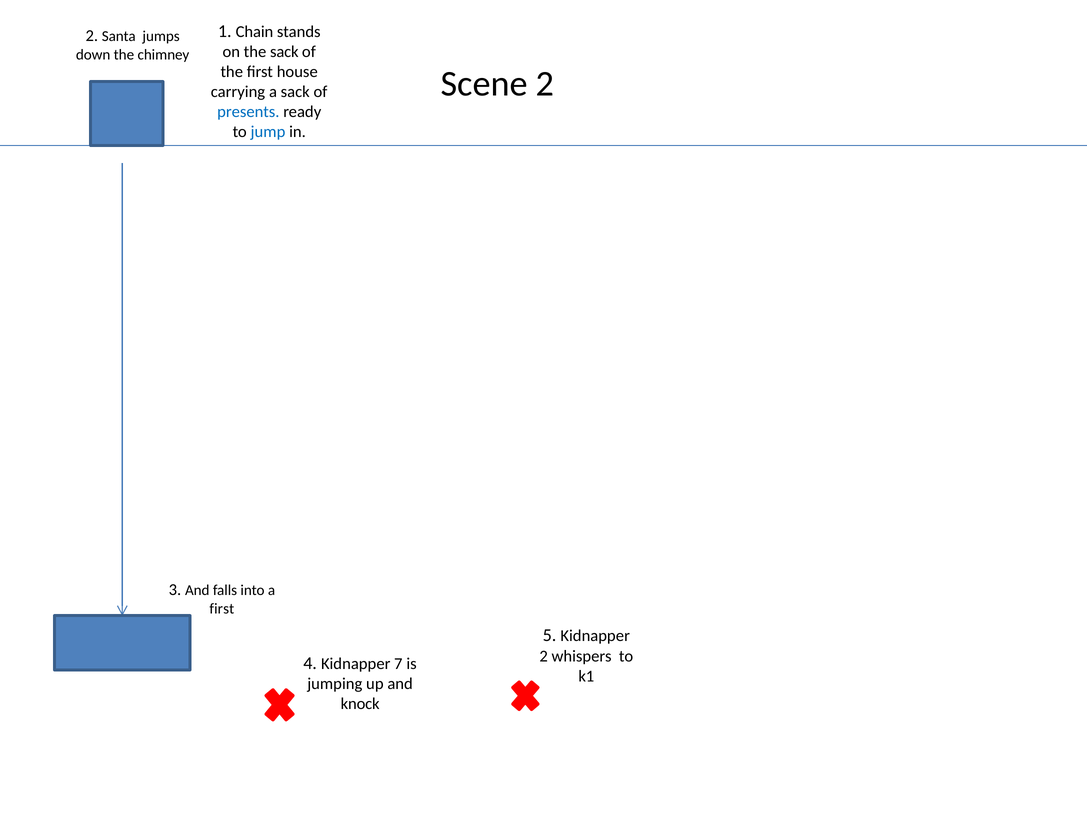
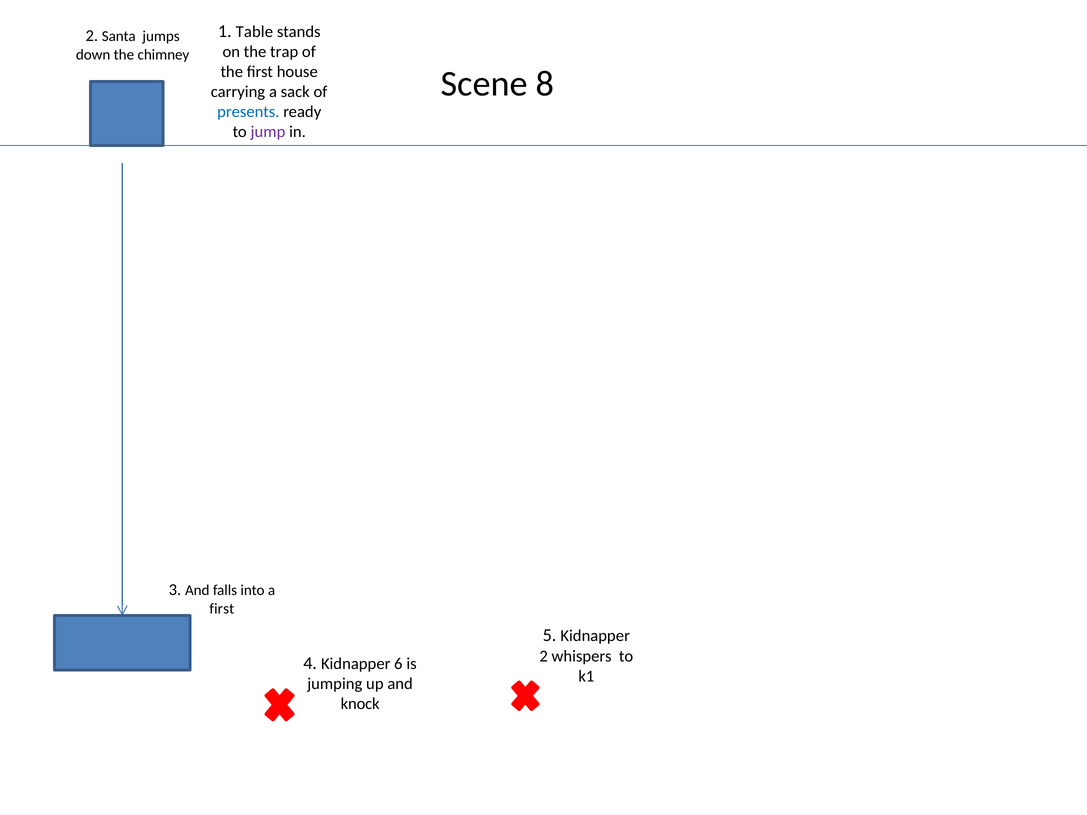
Chain: Chain -> Table
the sack: sack -> trap
Scene 2: 2 -> 8
jump colour: blue -> purple
7: 7 -> 6
